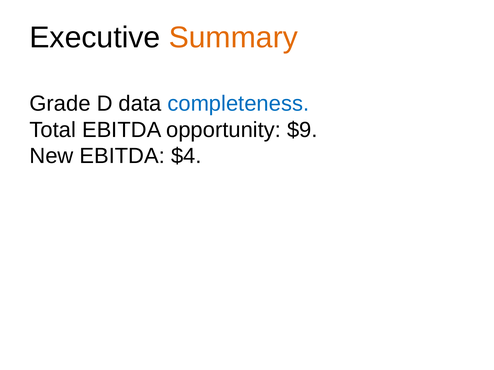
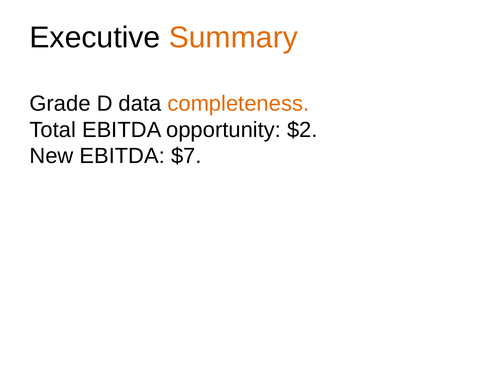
completeness colour: blue -> orange
$9: $9 -> $2
$4: $4 -> $7
